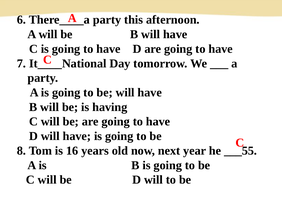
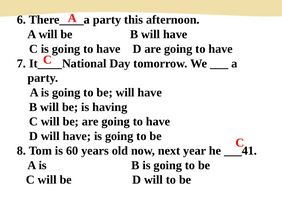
16: 16 -> 60
___55: ___55 -> ___41
